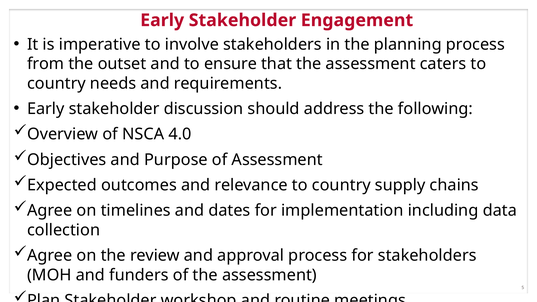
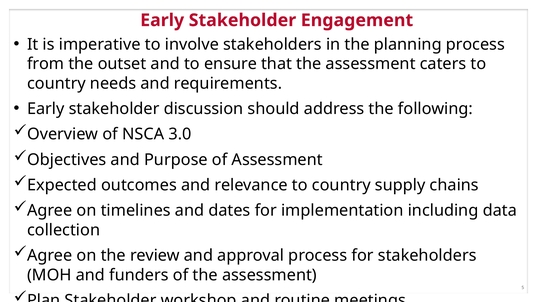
4.0: 4.0 -> 3.0
